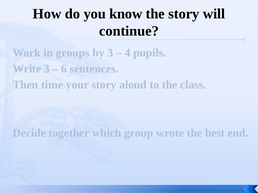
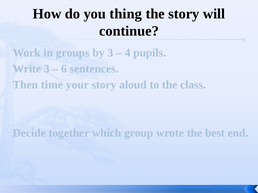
know: know -> thing
